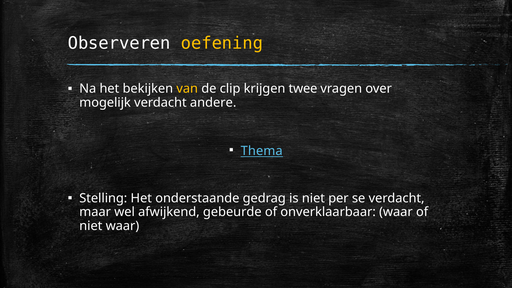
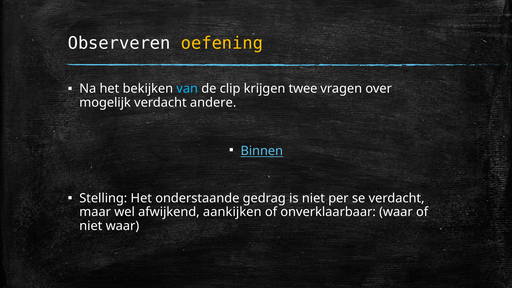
van colour: yellow -> light blue
Thema: Thema -> Binnen
gebeurde: gebeurde -> aankijken
